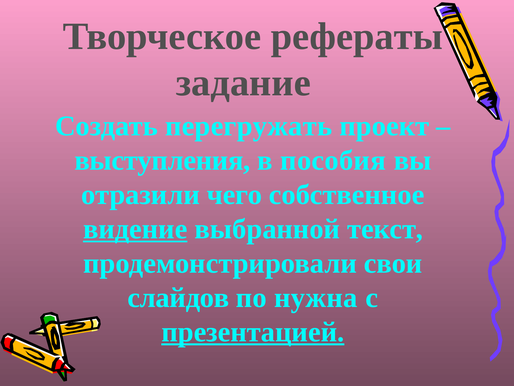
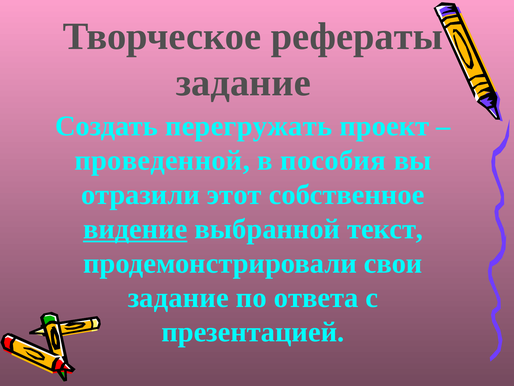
выступления: выступления -> проведенной
чего: чего -> этот
слайдов at (178, 297): слайдов -> задание
нужна: нужна -> ответа
презентацией underline: present -> none
